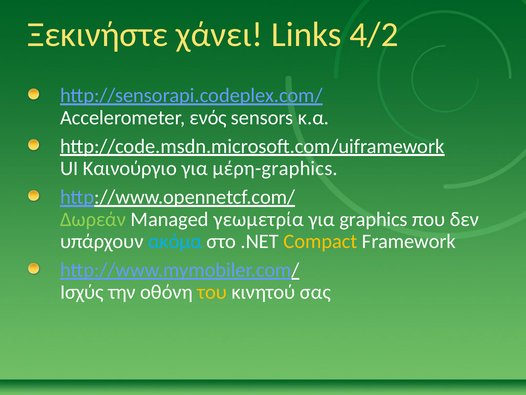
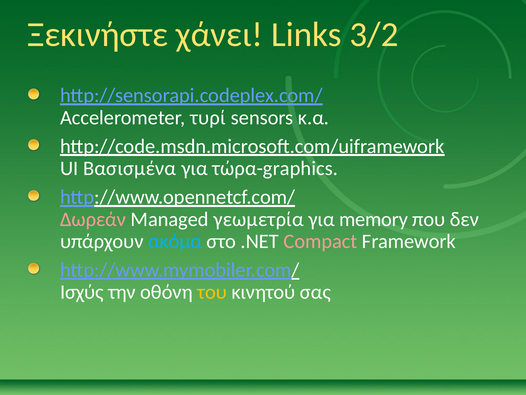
4/2: 4/2 -> 3/2
ενός: ενός -> τυρί
Καινούργιο: Καινούργιο -> Βασισμένα
μέρη-graphics: μέρη-graphics -> τώρα-graphics
Δωρεάν colour: light green -> pink
graphics: graphics -> memory
Compact colour: yellow -> pink
